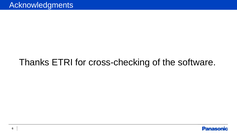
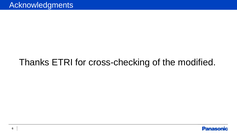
software: software -> modified
